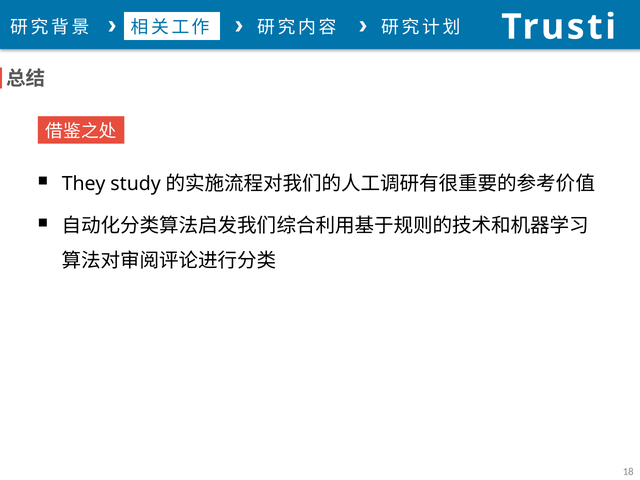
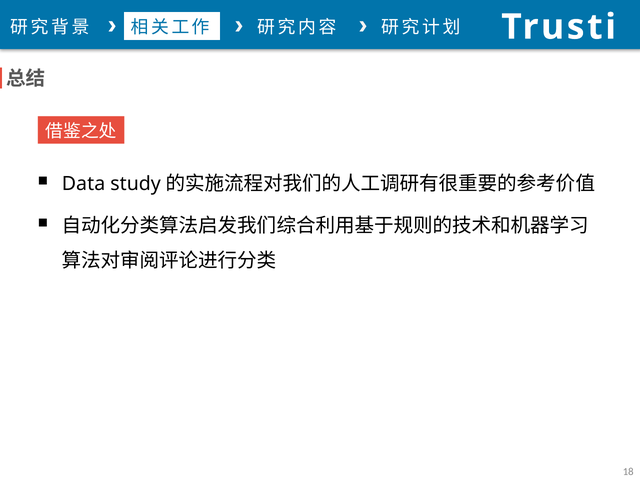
They: They -> Data
